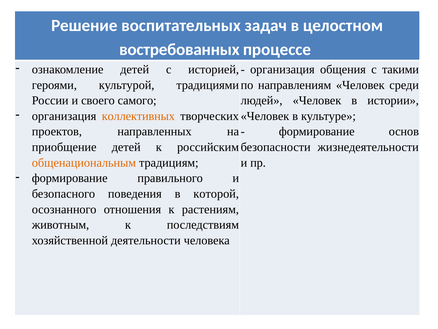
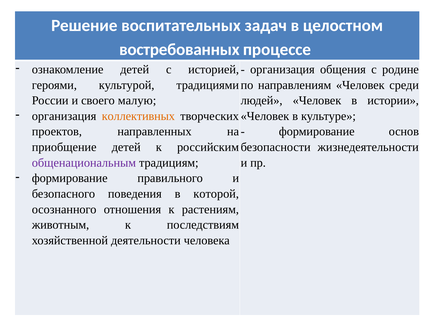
такими: такими -> родине
самого: самого -> малую
общенациональным colour: orange -> purple
